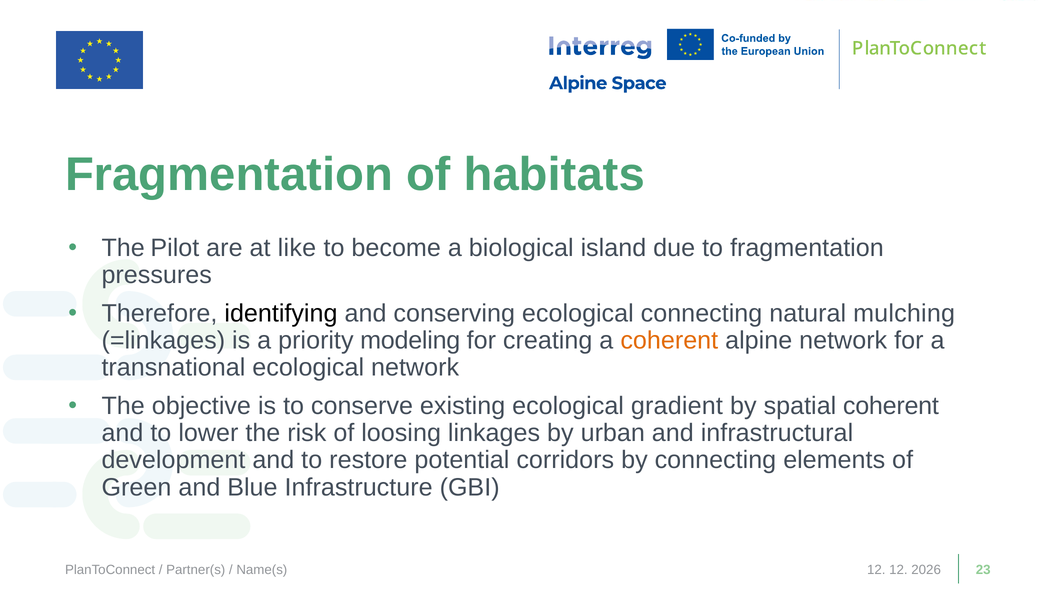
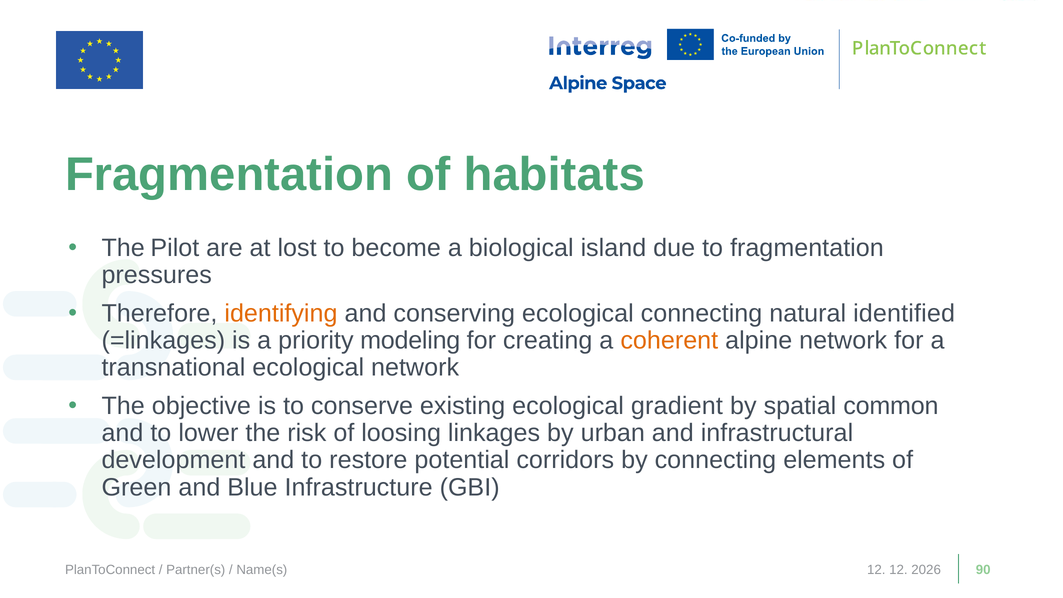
like: like -> lost
identifying colour: black -> orange
mulching: mulching -> identified
spatial coherent: coherent -> common
23: 23 -> 90
